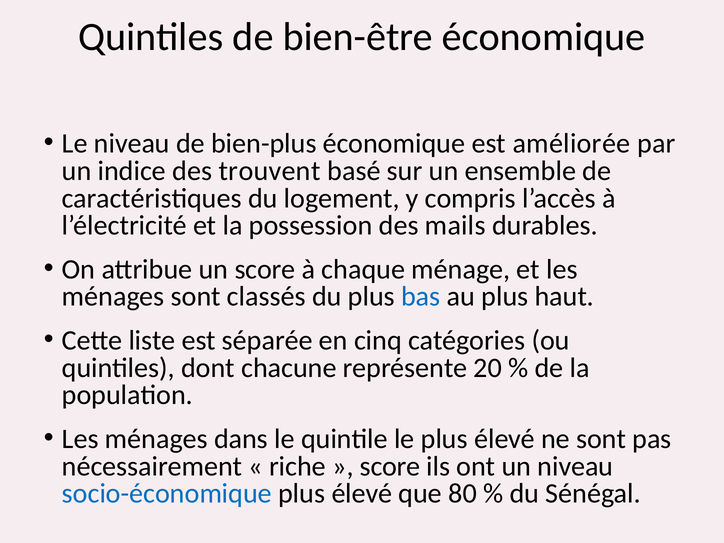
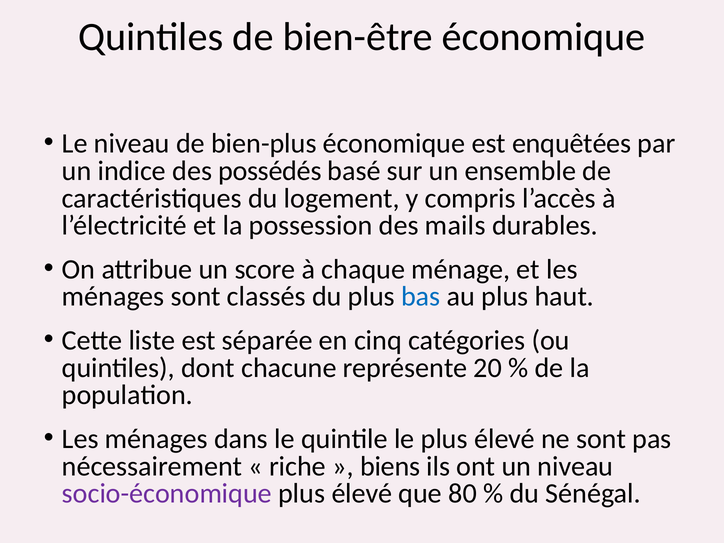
améliorée: améliorée -> enquêtées
trouvent: trouvent -> possédés
score at (390, 466): score -> biens
socio-économique colour: blue -> purple
